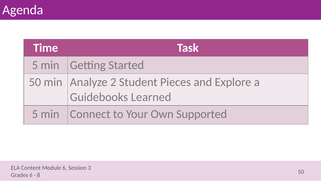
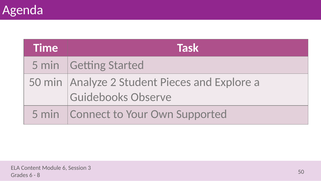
Learned: Learned -> Observe
